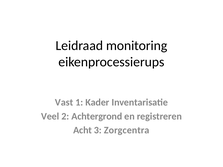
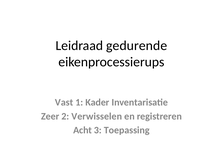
monitoring: monitoring -> gedurende
Veel: Veel -> Zeer
Achtergrond: Achtergrond -> Verwisselen
Zorgcentra: Zorgcentra -> Toepassing
